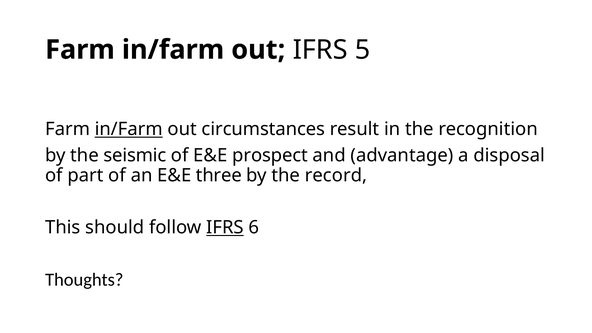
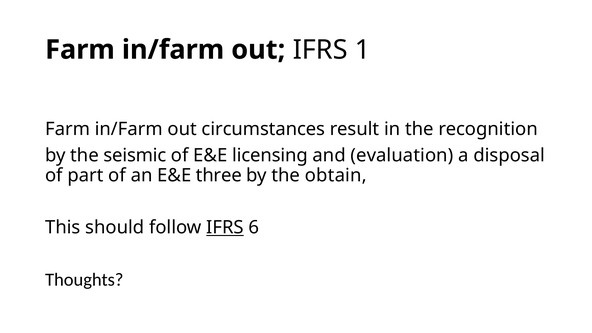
5: 5 -> 1
in/Farm at (129, 129) underline: present -> none
prospect: prospect -> licensing
advantage: advantage -> evaluation
record: record -> obtain
